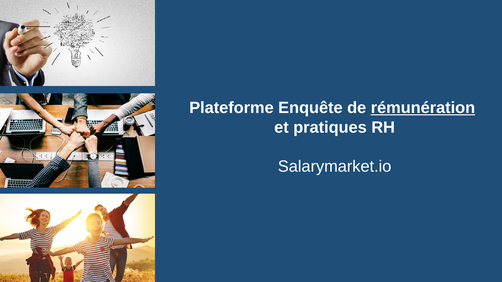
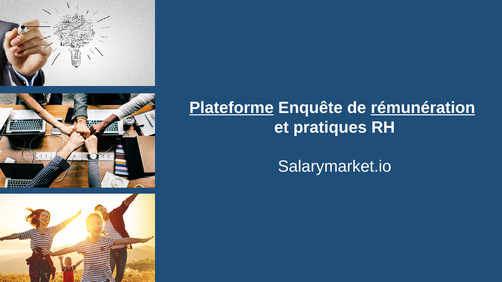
Plateforme underline: none -> present
